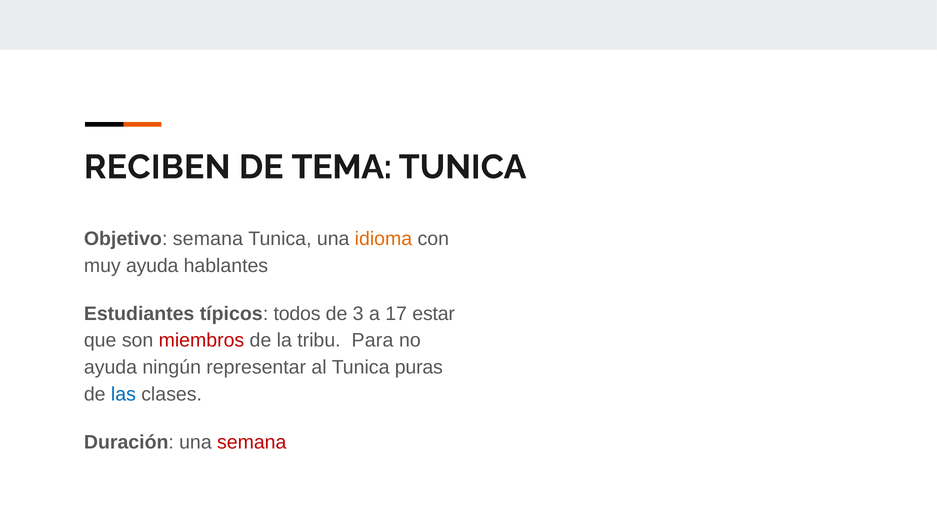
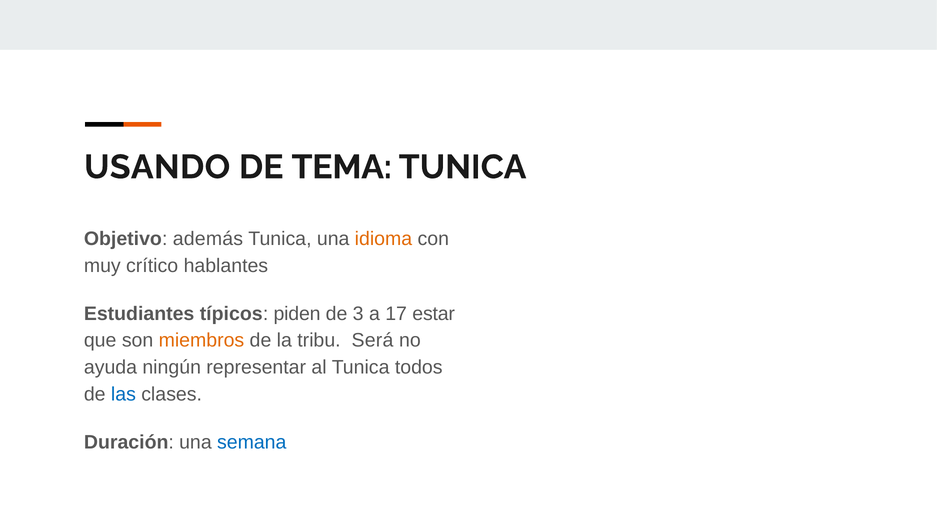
RECIBEN: RECIBEN -> USANDO
Objetivo semana: semana -> además
muy ayuda: ayuda -> crítico
todos: todos -> piden
miembros colour: red -> orange
Para: Para -> Será
puras: puras -> todos
semana at (252, 442) colour: red -> blue
